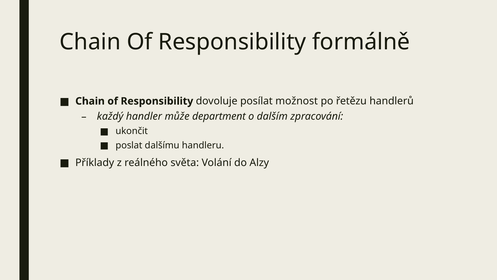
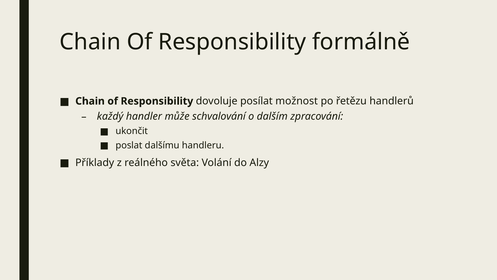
department: department -> schvalování
